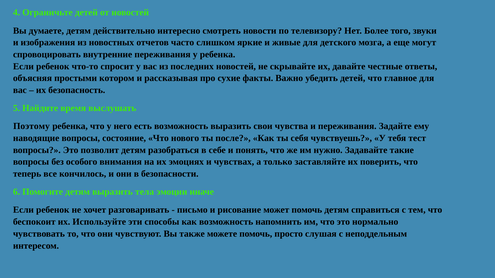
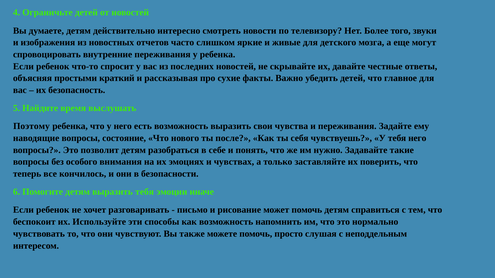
котором: котором -> краткий
тебя тест: тест -> него
выразить тела: тела -> тебя
